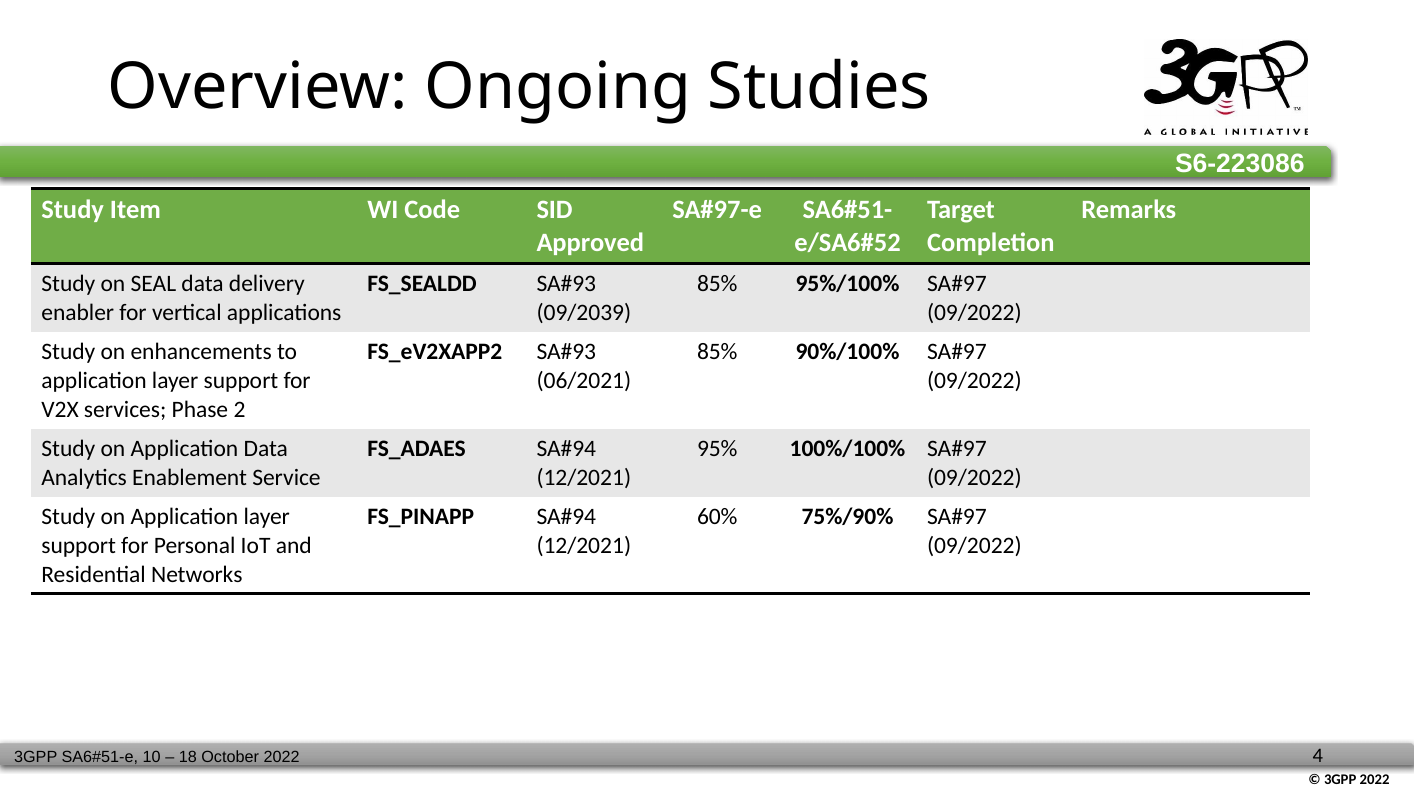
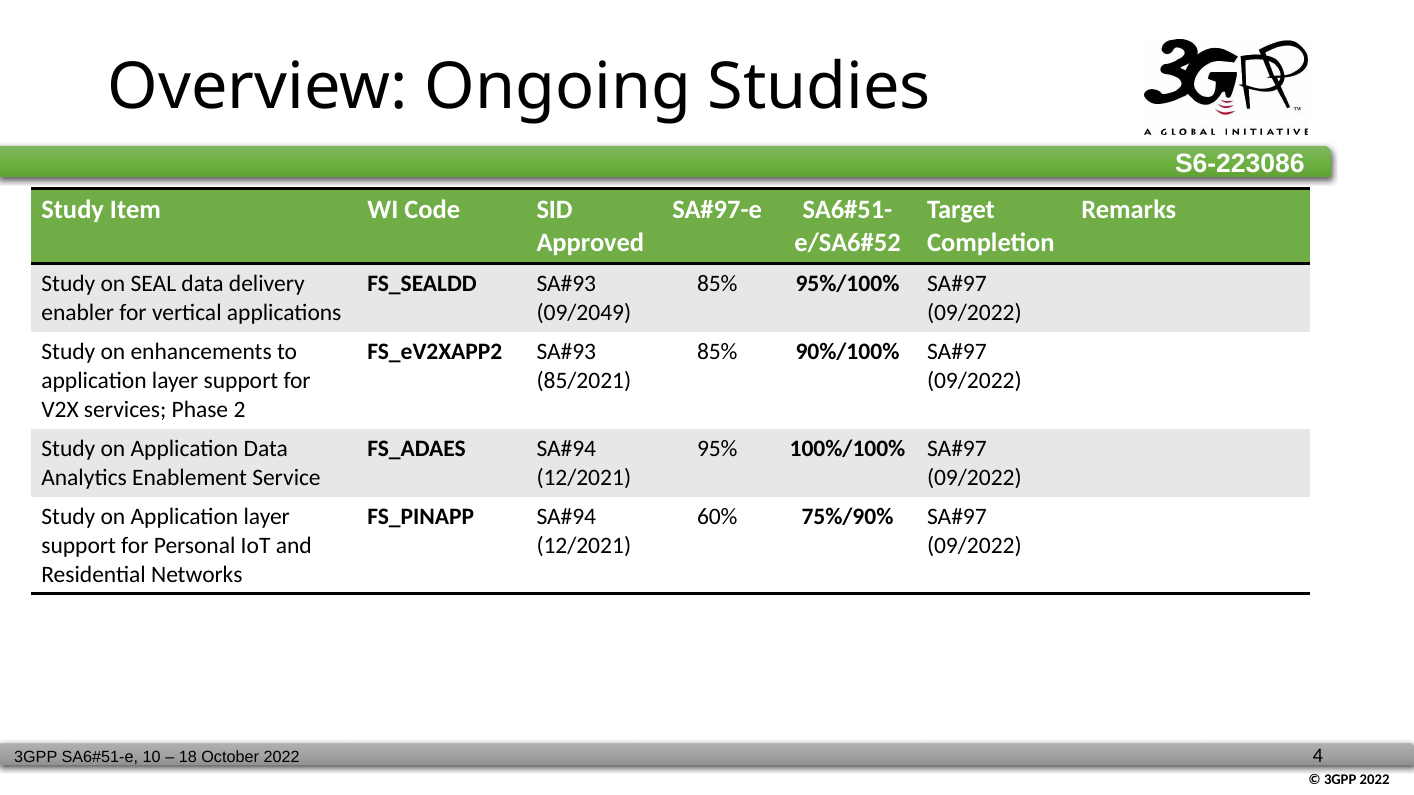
09/2039: 09/2039 -> 09/2049
06/2021: 06/2021 -> 85/2021
